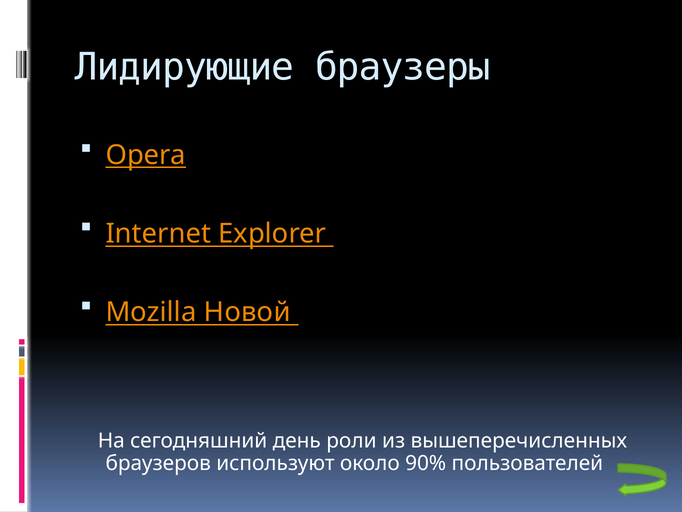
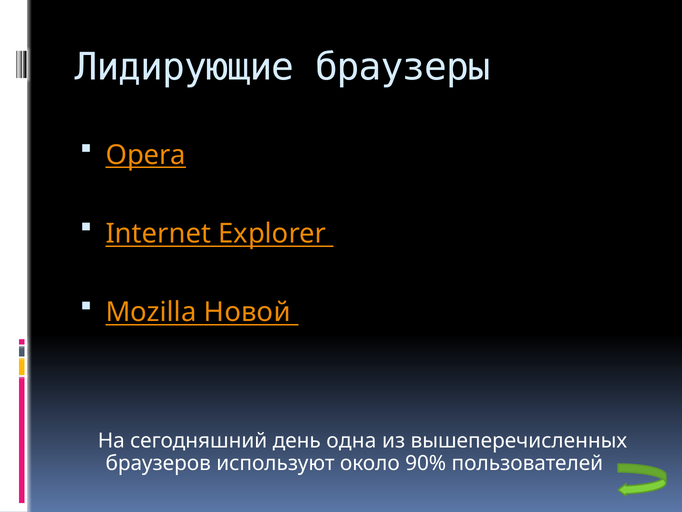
роли: роли -> одна
